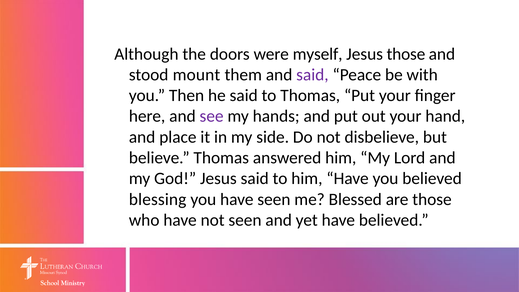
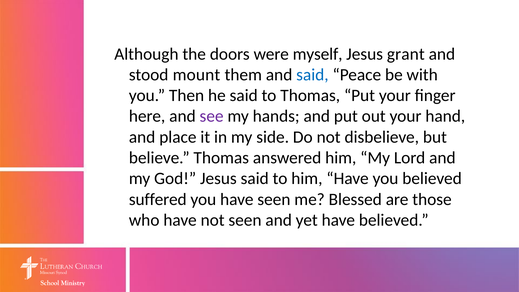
Jesus those: those -> grant
said at (312, 75) colour: purple -> blue
blessing: blessing -> suffered
